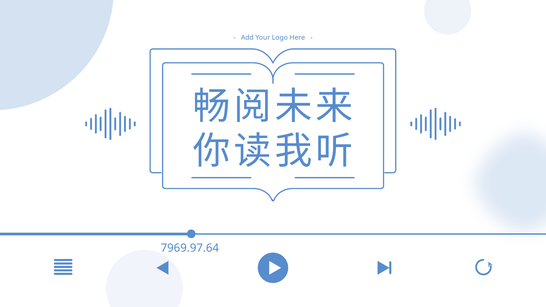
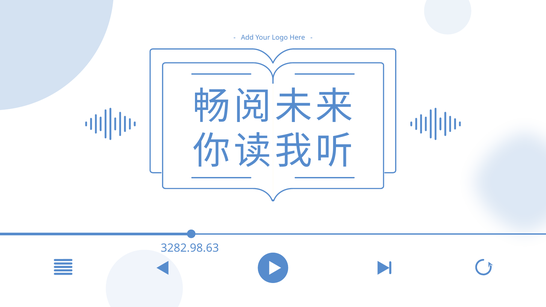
7969.97.64: 7969.97.64 -> 3282.98.63
